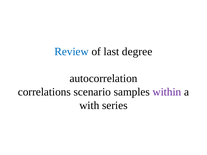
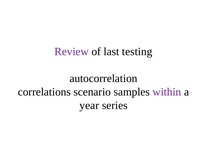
Review colour: blue -> purple
degree: degree -> testing
with: with -> year
